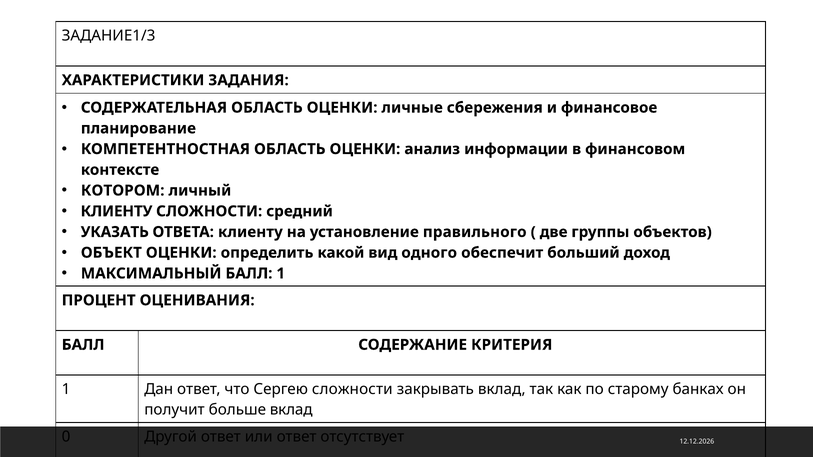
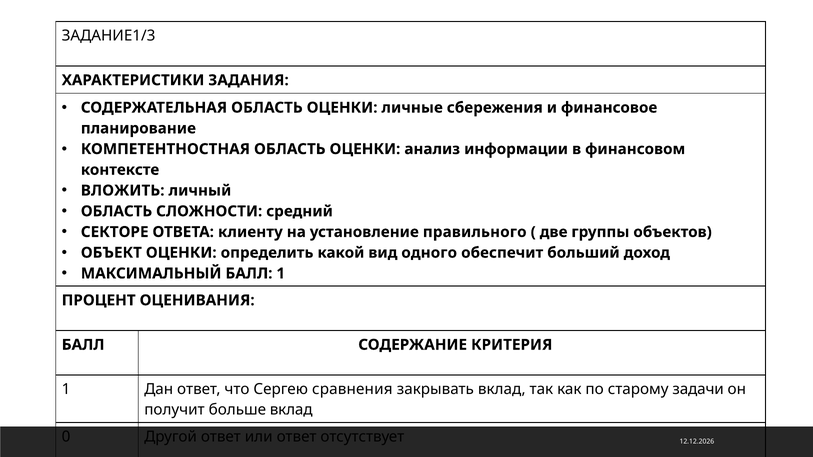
КОТОРОМ: КОТОРОМ -> ВЛОЖИТЬ
КЛИЕНТУ at (117, 211): КЛИЕНТУ -> ОБЛАСТЬ
УКАЗАТЬ: УКАЗАТЬ -> СЕКТОРЕ
Сергею сложности: сложности -> сравнения
банках: банках -> задачи
